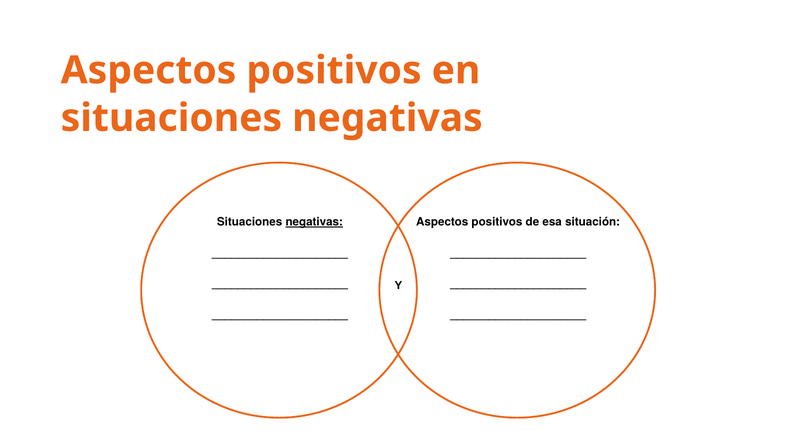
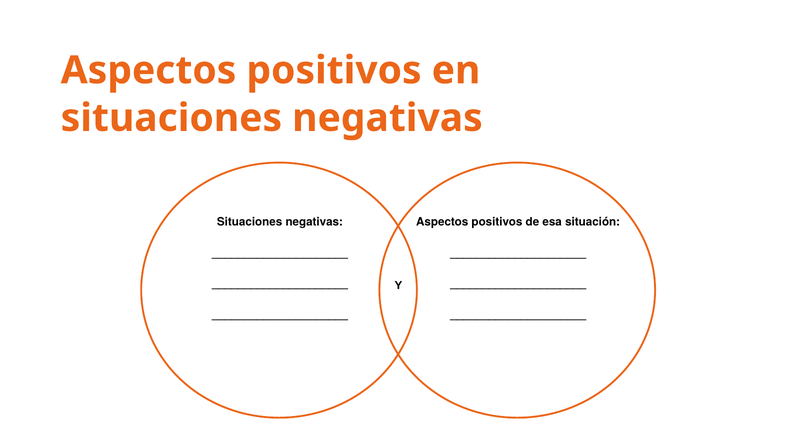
negativas at (314, 222) underline: present -> none
